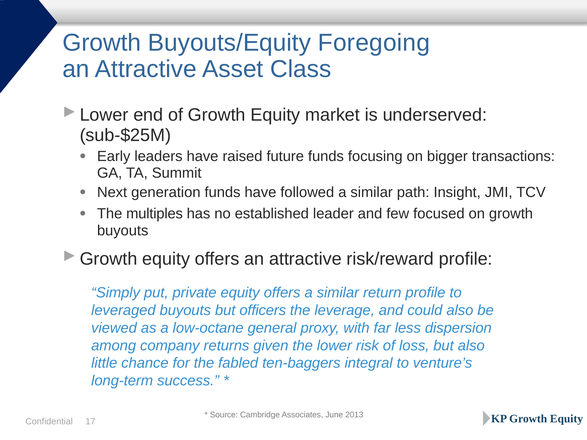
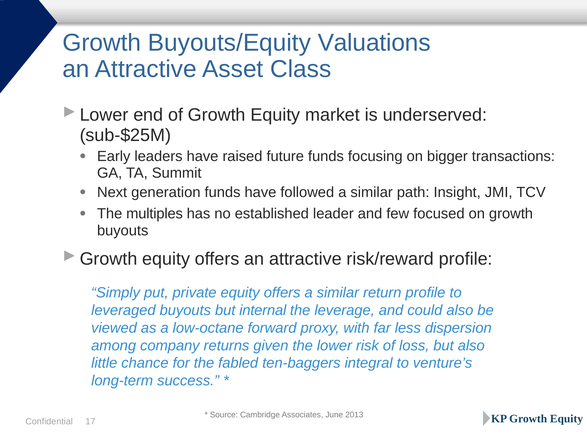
Foregoing: Foregoing -> Valuations
officers: officers -> internal
general: general -> forward
